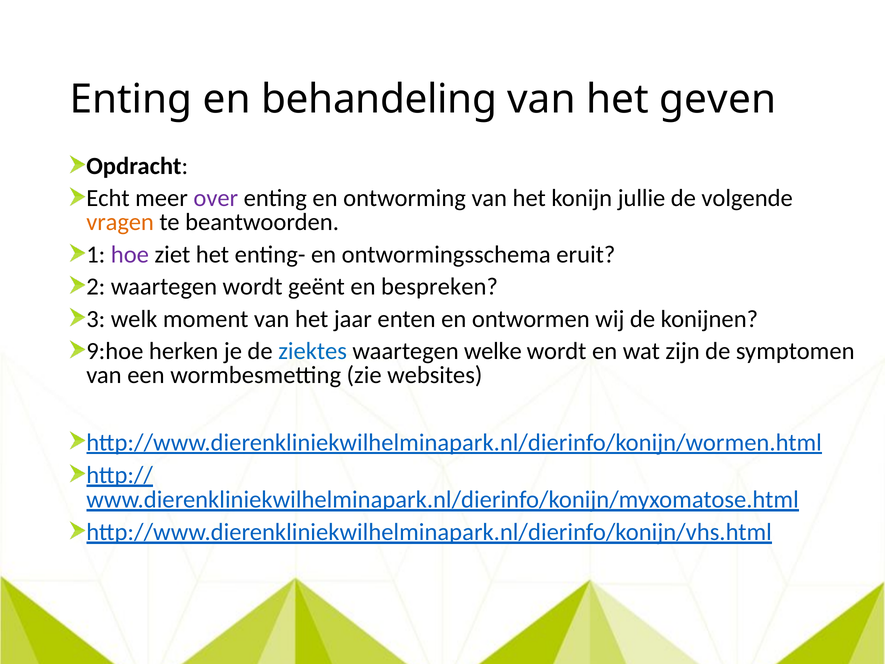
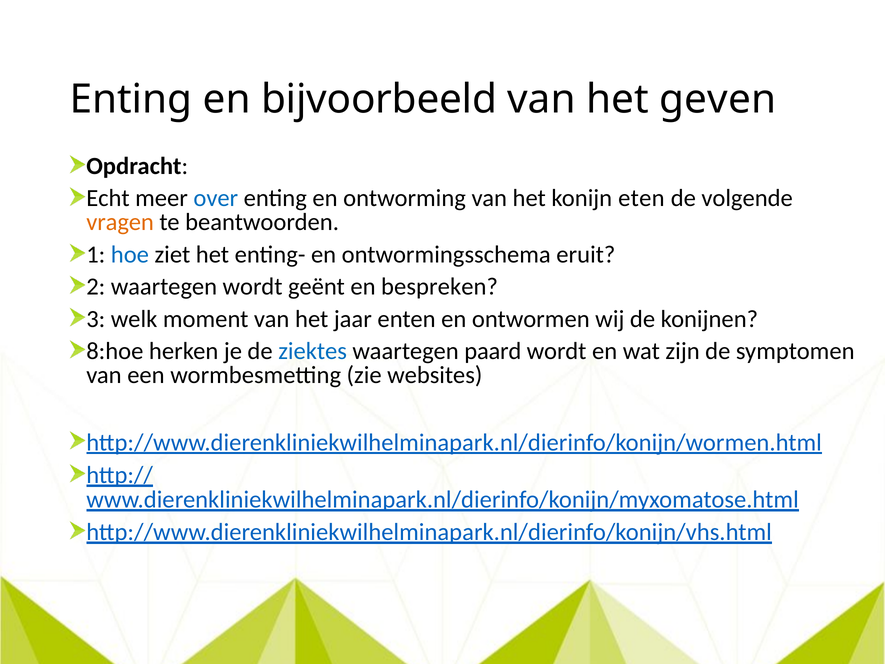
behandeling: behandeling -> bijvoorbeeld
over colour: purple -> blue
jullie: jullie -> eten
hoe colour: purple -> blue
9:hoe: 9:hoe -> 8:hoe
welke: welke -> paard
